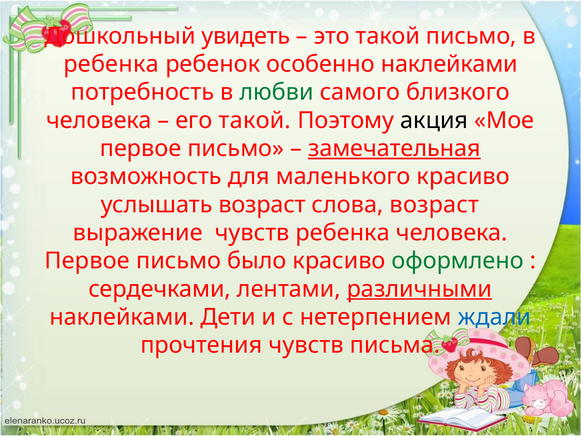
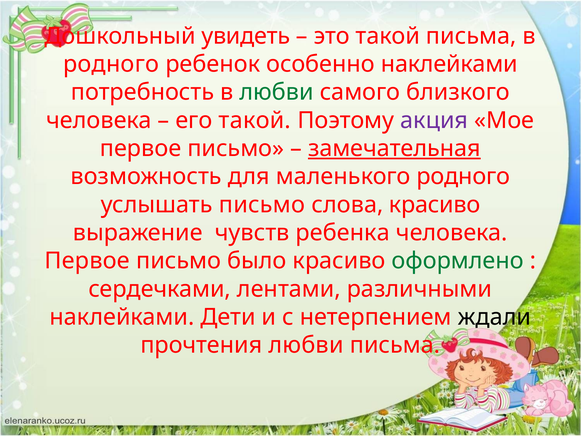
такой письмо: письмо -> письма
ребенка at (111, 64): ребенка -> родного
акция colour: black -> purple
маленького красиво: красиво -> родного
услышать возраст: возраст -> письмо
слова возраст: возраст -> красиво
различными underline: present -> none
ждали colour: blue -> black
прочтения чувств: чувств -> любви
